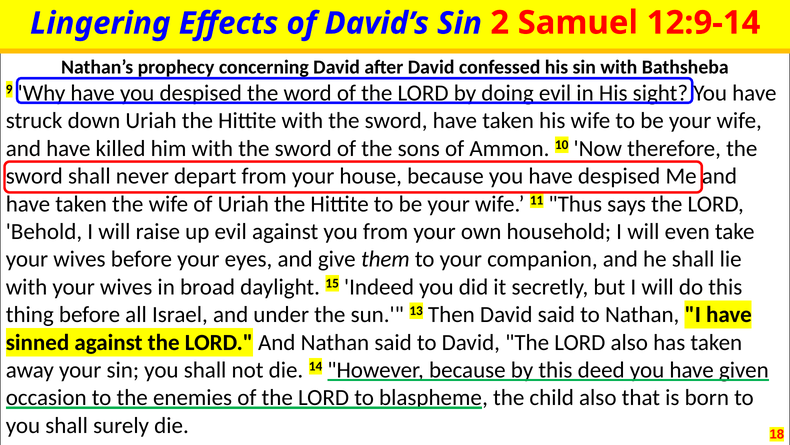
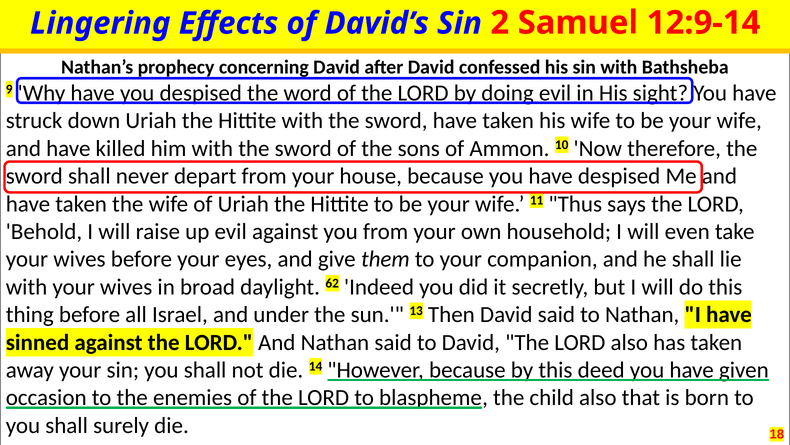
15: 15 -> 62
